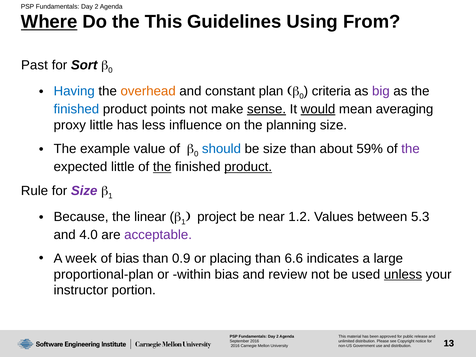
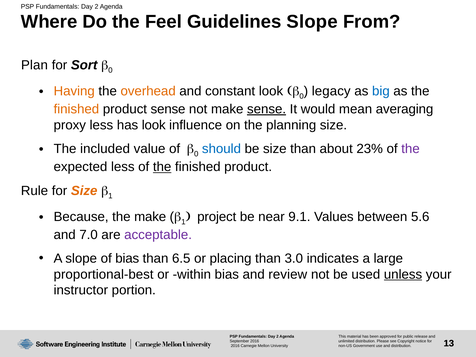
Where underline: present -> none
the This: This -> Feel
Guidelines Using: Using -> Slope
Past: Past -> Plan
Having colour: blue -> orange
constant plan: plan -> look
criteria: criteria -> legacy
big colour: purple -> blue
finished at (76, 109) colour: blue -> orange
product points: points -> sense
would underline: present -> none
proxy little: little -> less
has less: less -> look
example: example -> included
59%: 59% -> 23%
expected little: little -> less
product at (248, 167) underline: present -> none
Size at (84, 191) colour: purple -> orange
the linear: linear -> make
1.2: 1.2 -> 9.1
5.3: 5.3 -> 5.6
4.0: 4.0 -> 7.0
A week: week -> slope
0.9: 0.9 -> 6.5
6.6: 6.6 -> 3.0
proportional-plan: proportional-plan -> proportional-best
